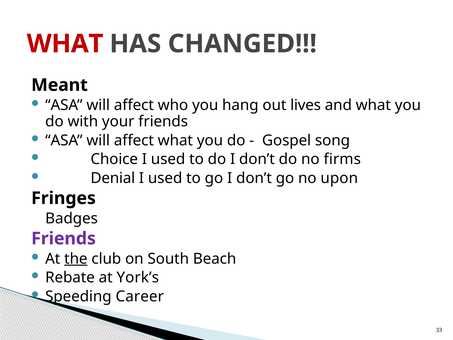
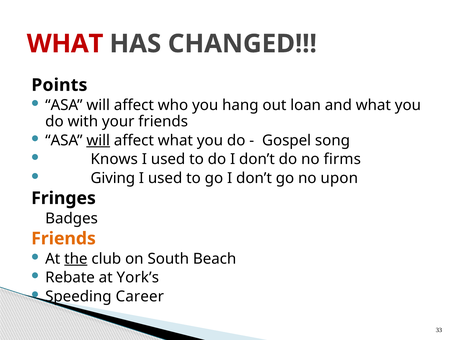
Meant: Meant -> Points
lives: lives -> loan
will at (98, 140) underline: none -> present
Choice: Choice -> Knows
Denial: Denial -> Giving
Friends at (64, 238) colour: purple -> orange
